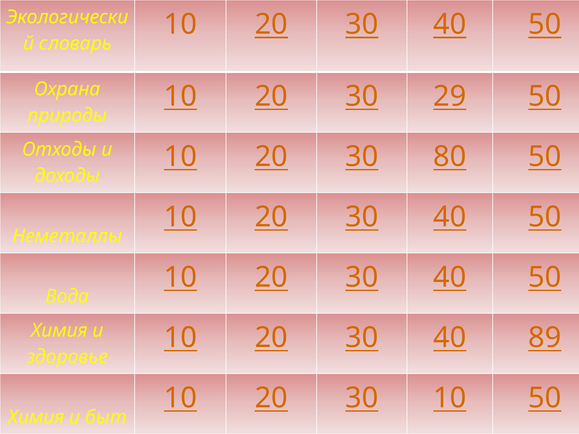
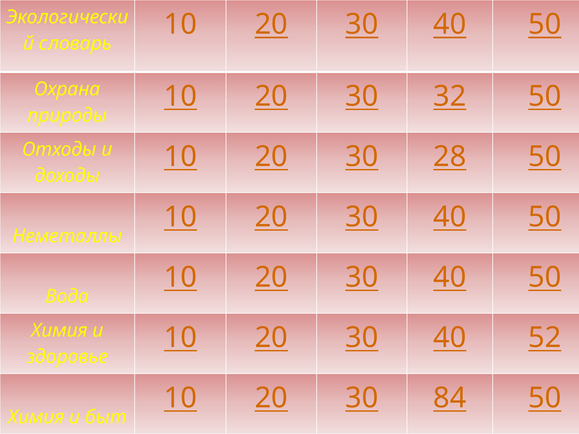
29: 29 -> 32
80: 80 -> 28
89: 89 -> 52
30 10: 10 -> 84
